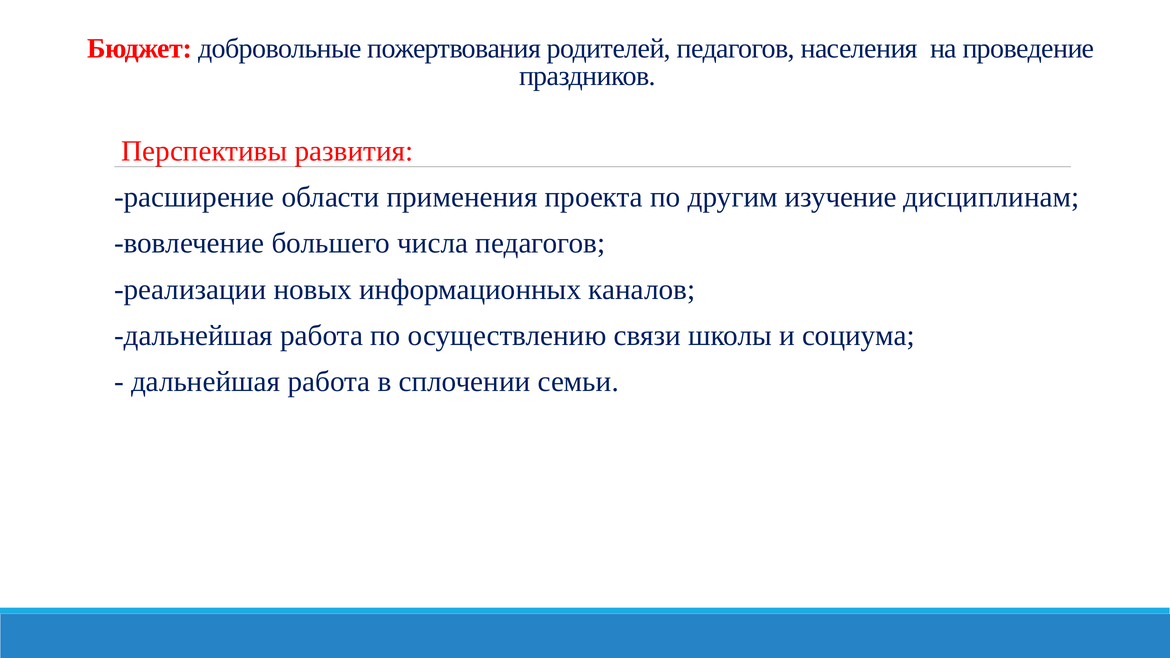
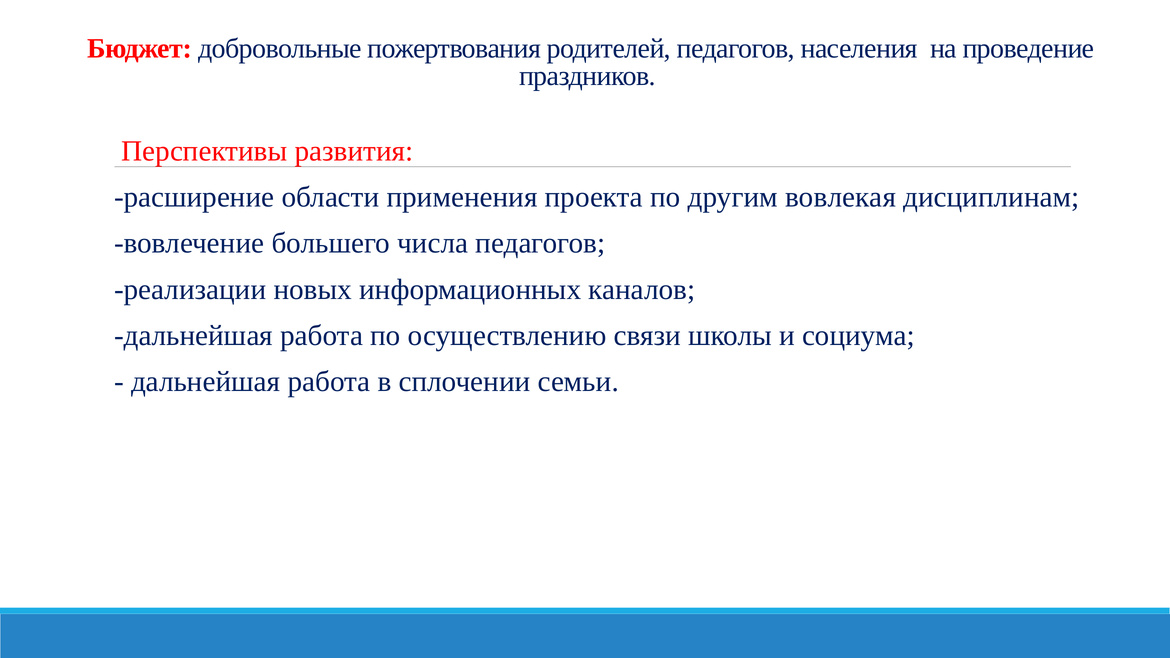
изучение: изучение -> вовлекая
